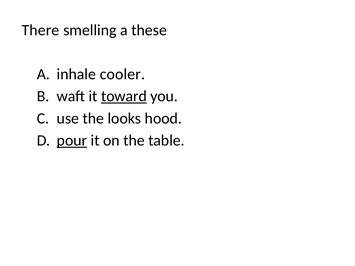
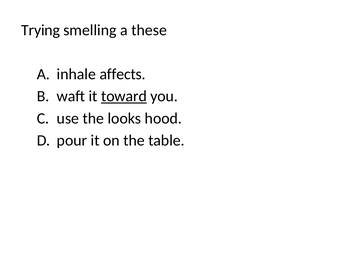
There: There -> Trying
cooler: cooler -> affects
pour underline: present -> none
